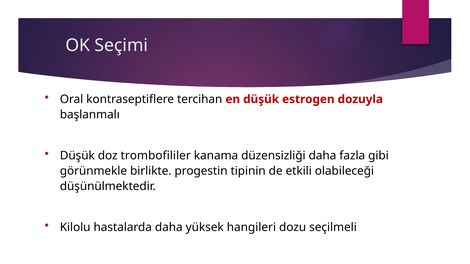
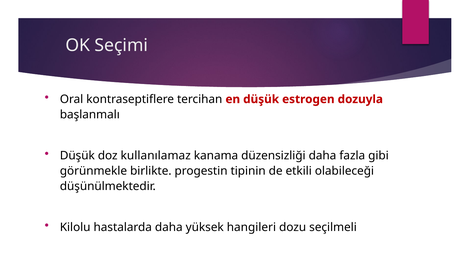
trombofililer: trombofililer -> kullanılamaz
